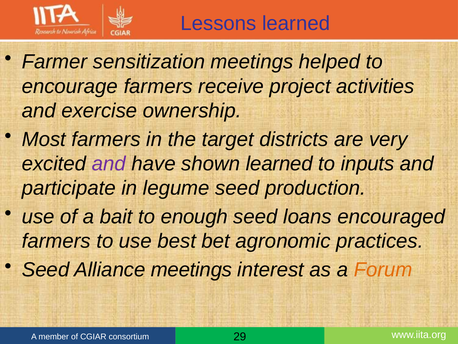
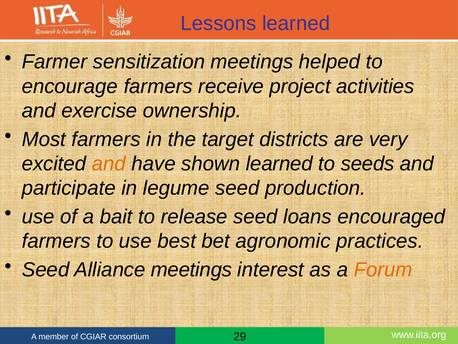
and at (109, 164) colour: purple -> orange
inputs: inputs -> seeds
enough: enough -> release
